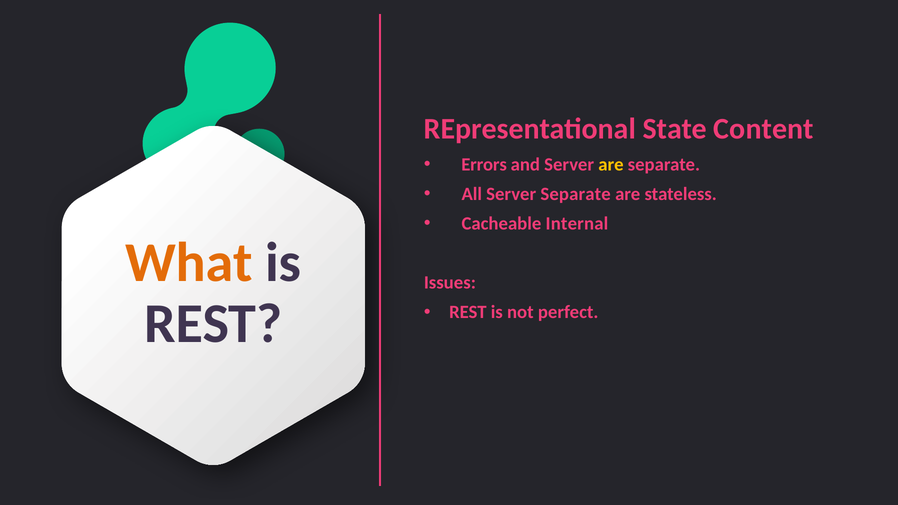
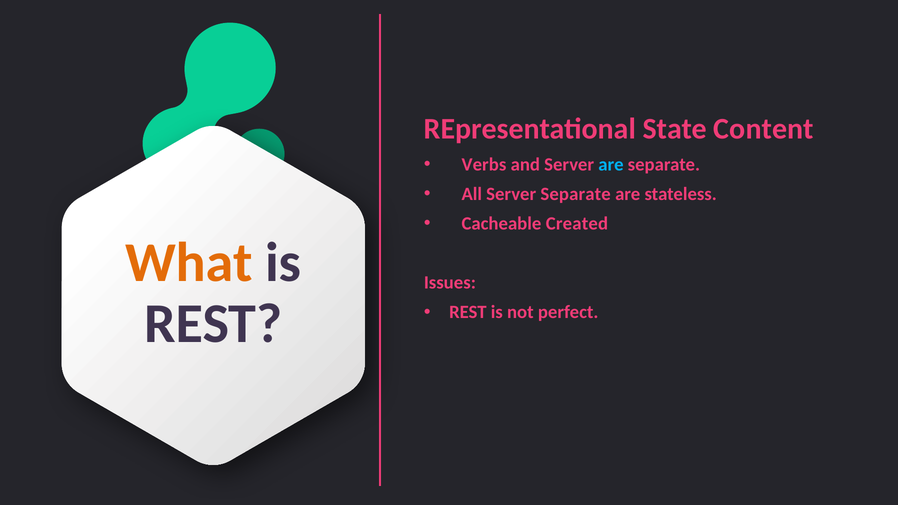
Errors: Errors -> Verbs
are at (611, 164) colour: yellow -> light blue
Internal: Internal -> Created
